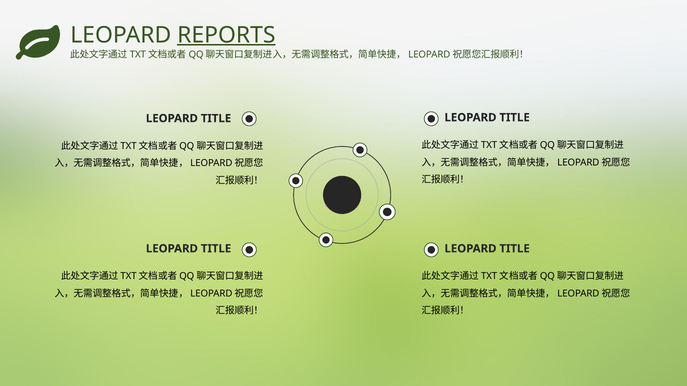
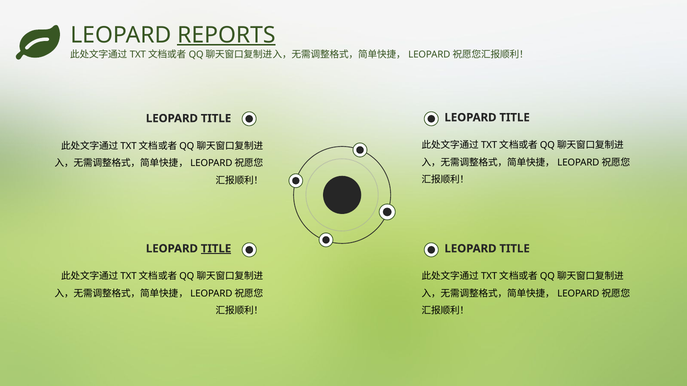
TITLE at (216, 249) underline: none -> present
